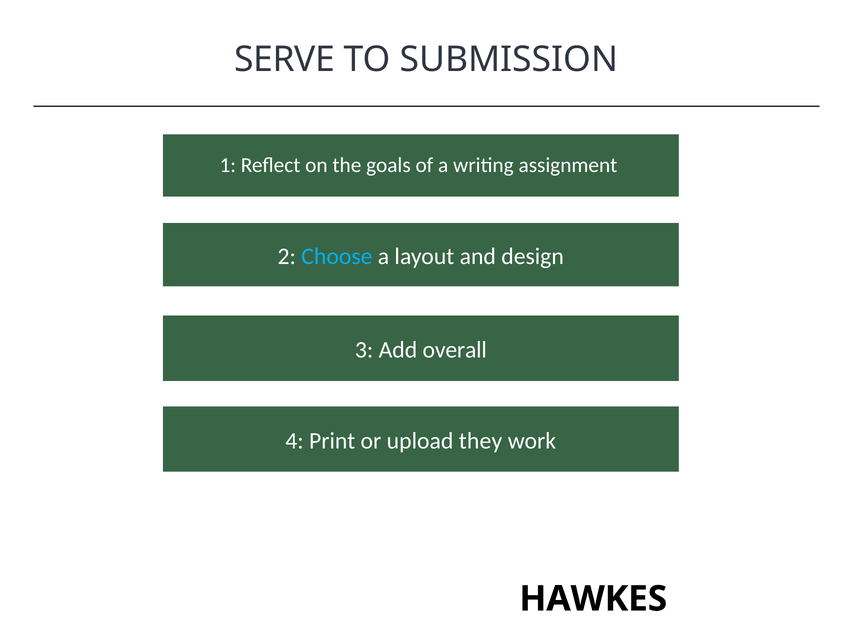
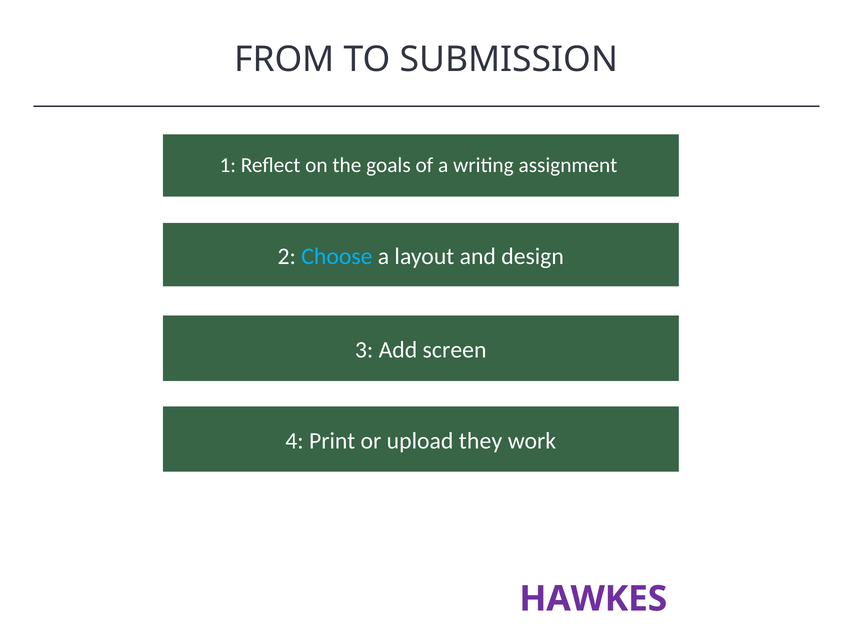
SERVE: SERVE -> FROM
overall: overall -> screen
HAWKES colour: black -> purple
